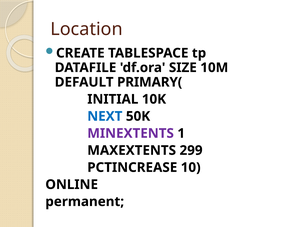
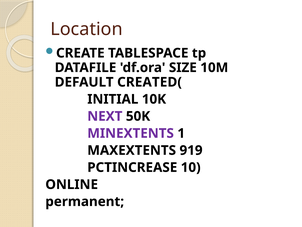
PRIMARY(: PRIMARY( -> CREATED(
NEXT colour: blue -> purple
299: 299 -> 919
